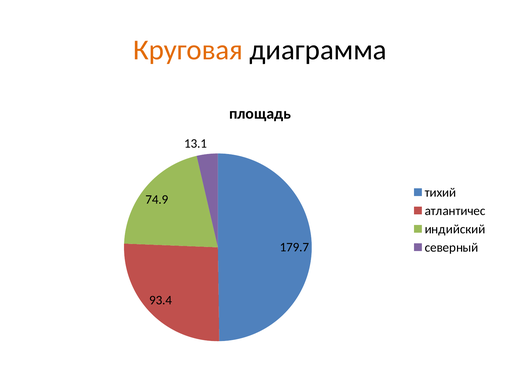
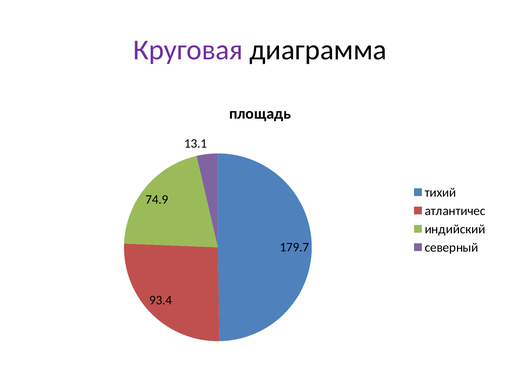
Круговая colour: orange -> purple
